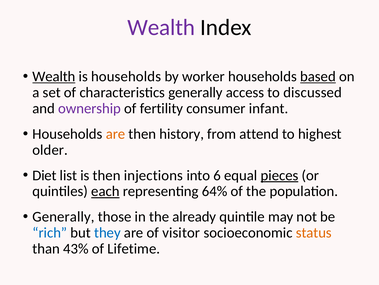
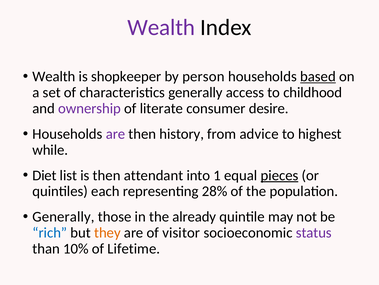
Wealth at (54, 76) underline: present -> none
is households: households -> shopkeeper
worker: worker -> person
discussed: discussed -> childhood
fertility: fertility -> literate
infant: infant -> desire
are at (115, 134) colour: orange -> purple
attend: attend -> advice
older: older -> while
injections: injections -> attendant
6: 6 -> 1
each underline: present -> none
64%: 64% -> 28%
they colour: blue -> orange
status colour: orange -> purple
43%: 43% -> 10%
